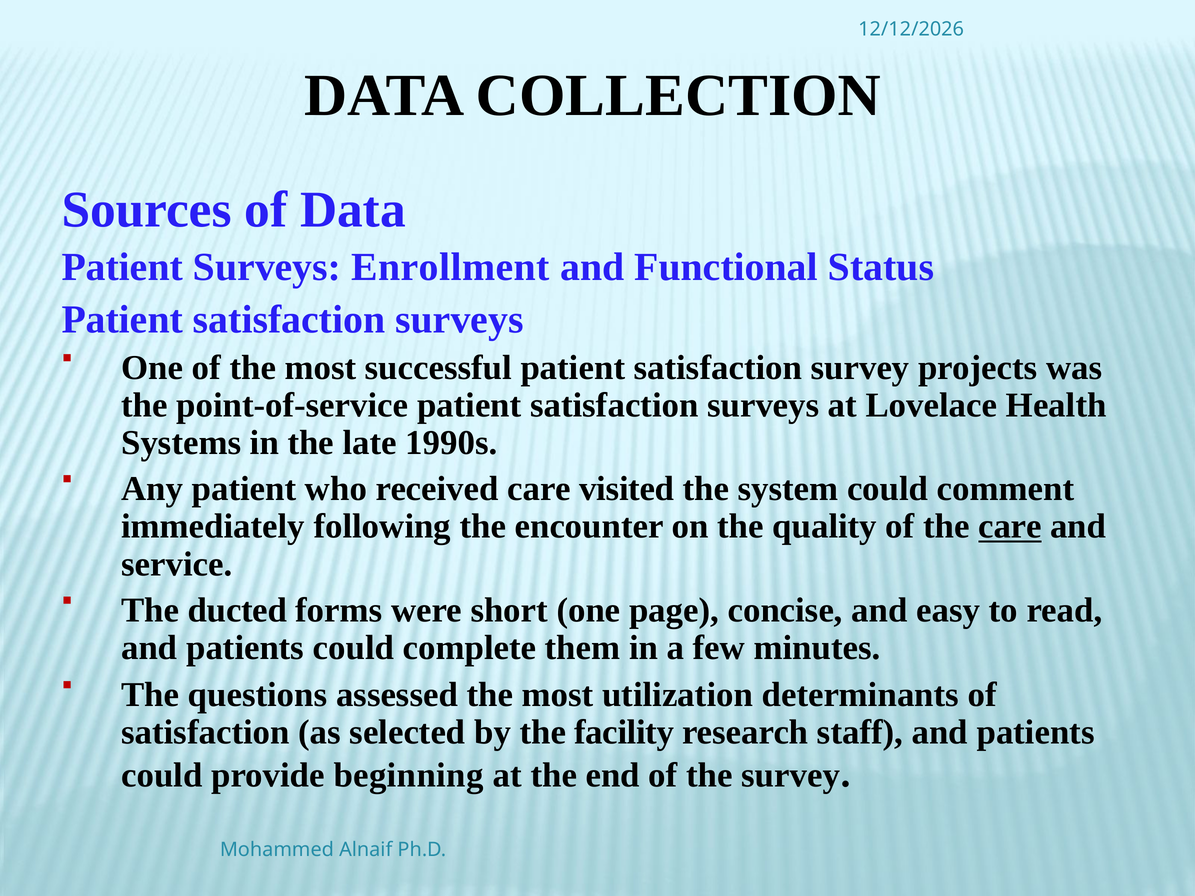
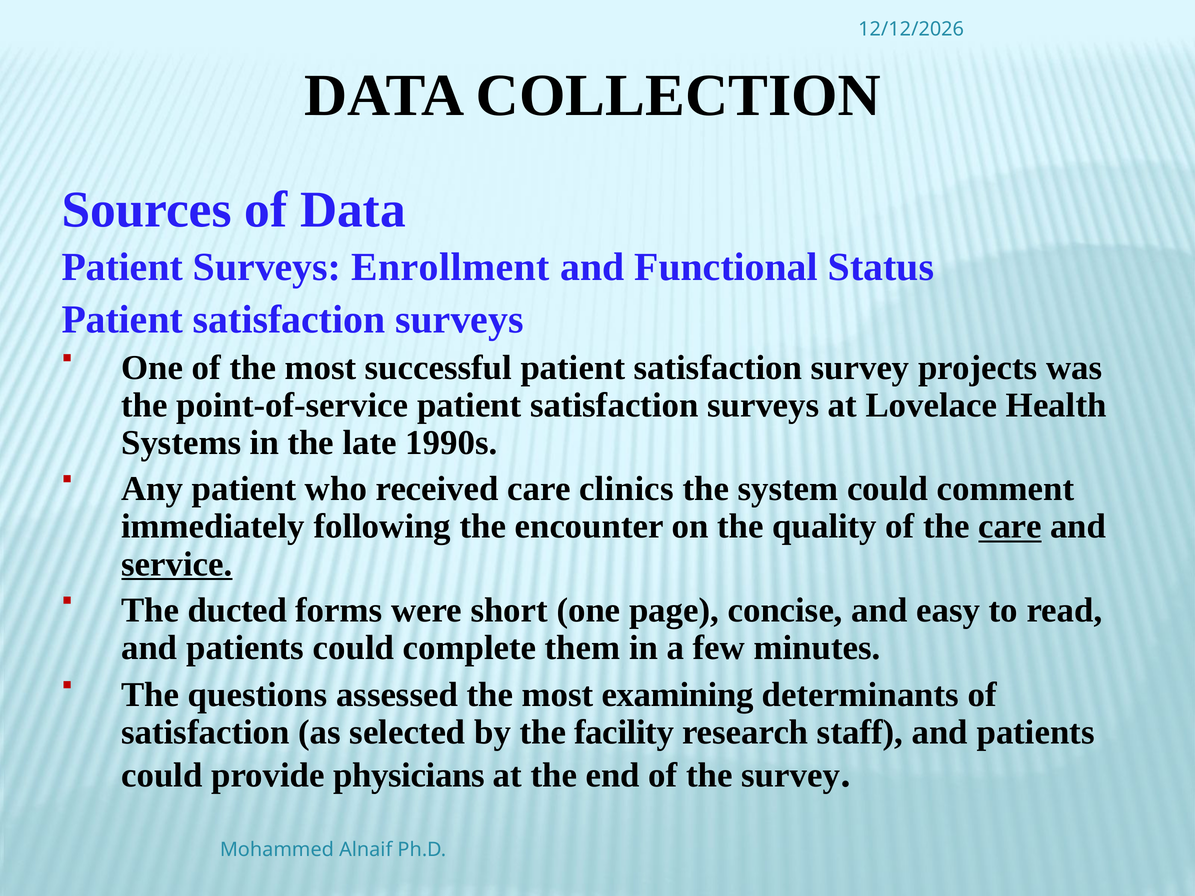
visited: visited -> clinics
service underline: none -> present
utilization: utilization -> examining
beginning: beginning -> physicians
